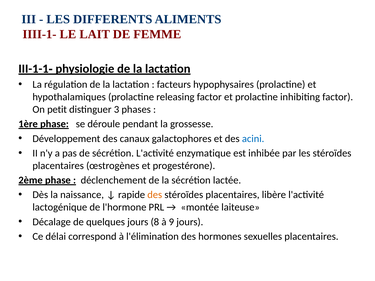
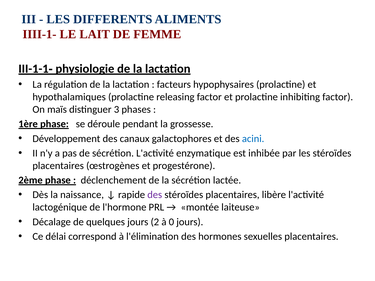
petit: petit -> maïs
des at (155, 195) colour: orange -> purple
8: 8 -> 2
9: 9 -> 0
